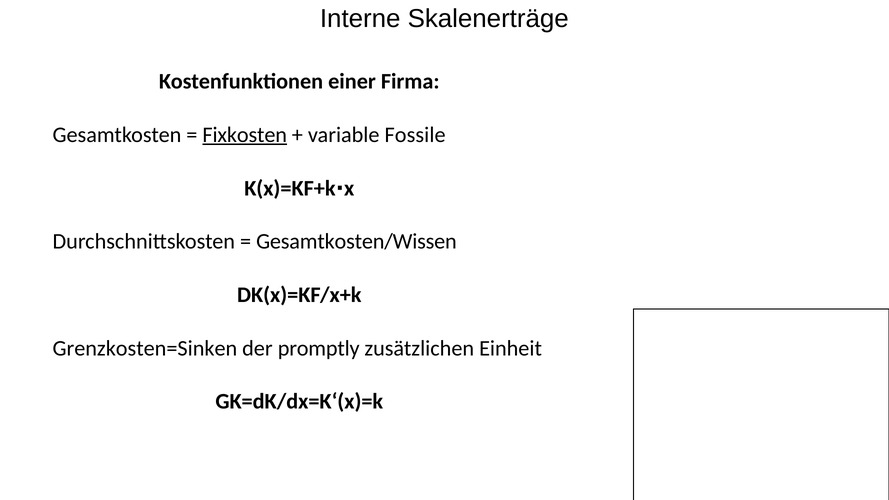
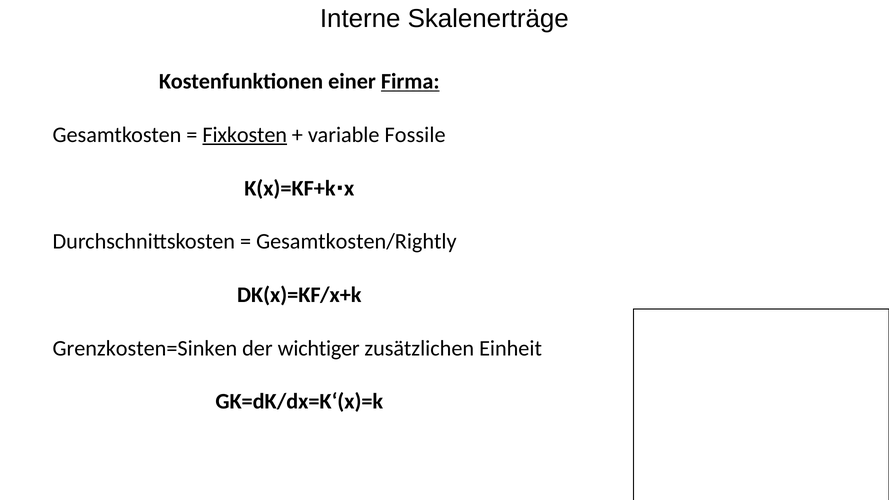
Firma underline: none -> present
Gesamtkosten/Wissen: Gesamtkosten/Wissen -> Gesamtkosten/Rightly
promptly: promptly -> wichtiger
